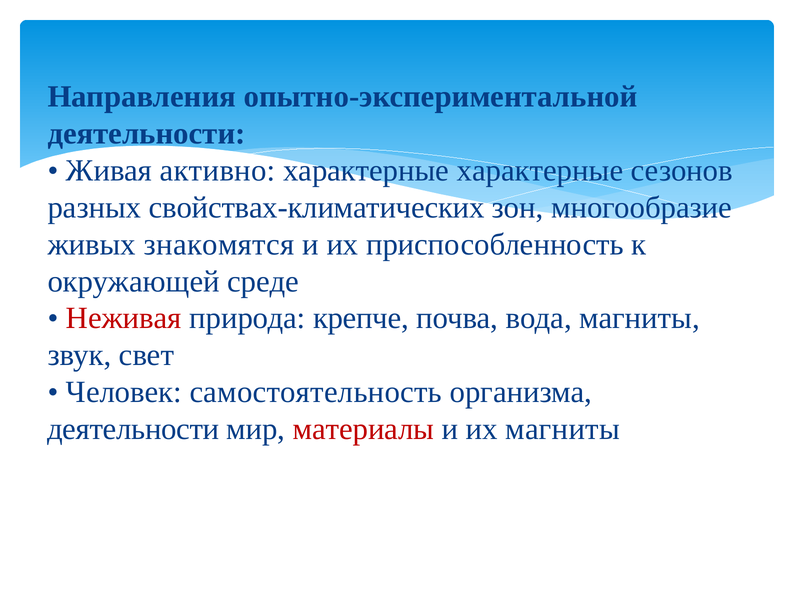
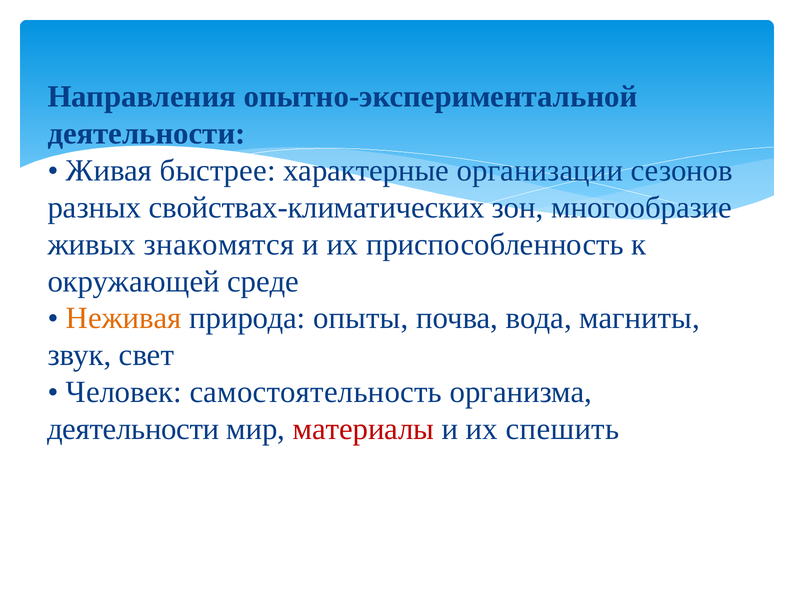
активно: активно -> быстрее
характерные характерные: характерные -> организации
Неживая colour: red -> orange
крепче: крепче -> опыты
их магниты: магниты -> спешить
